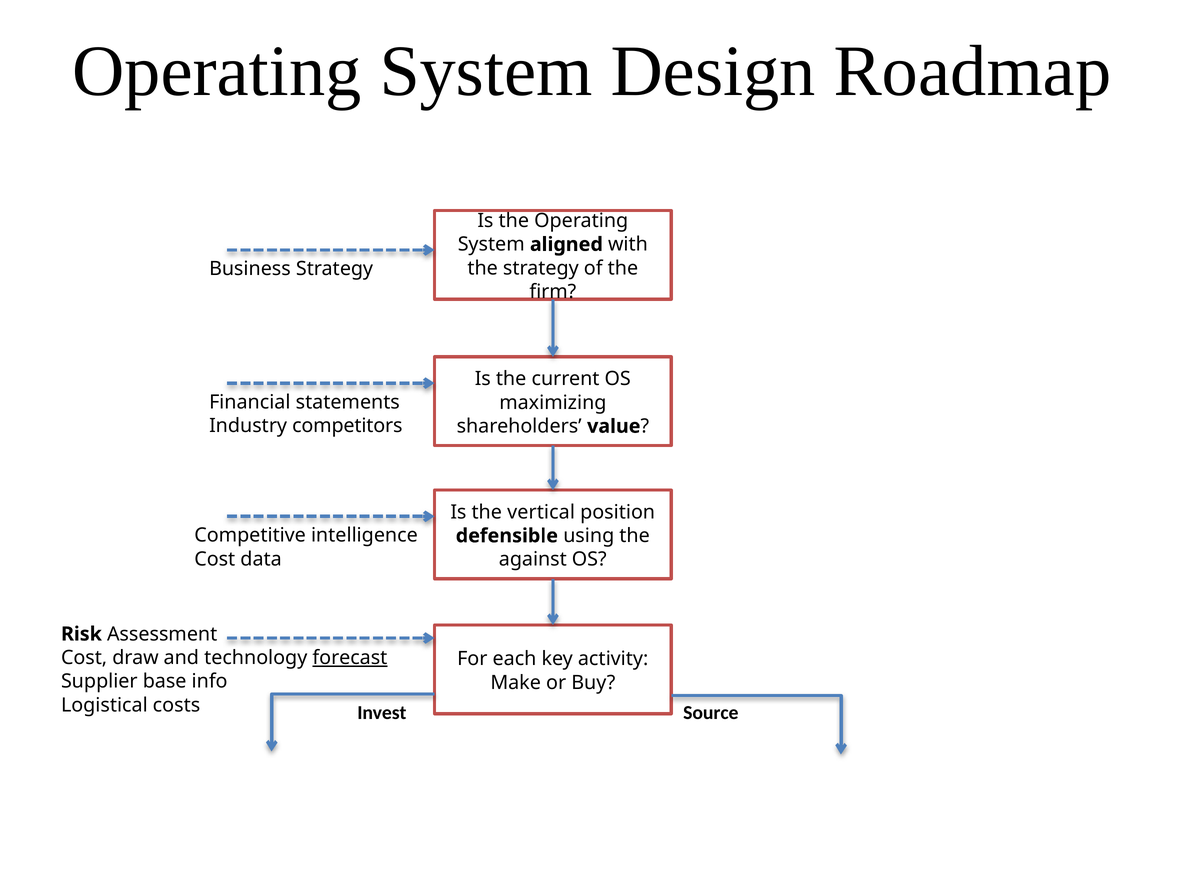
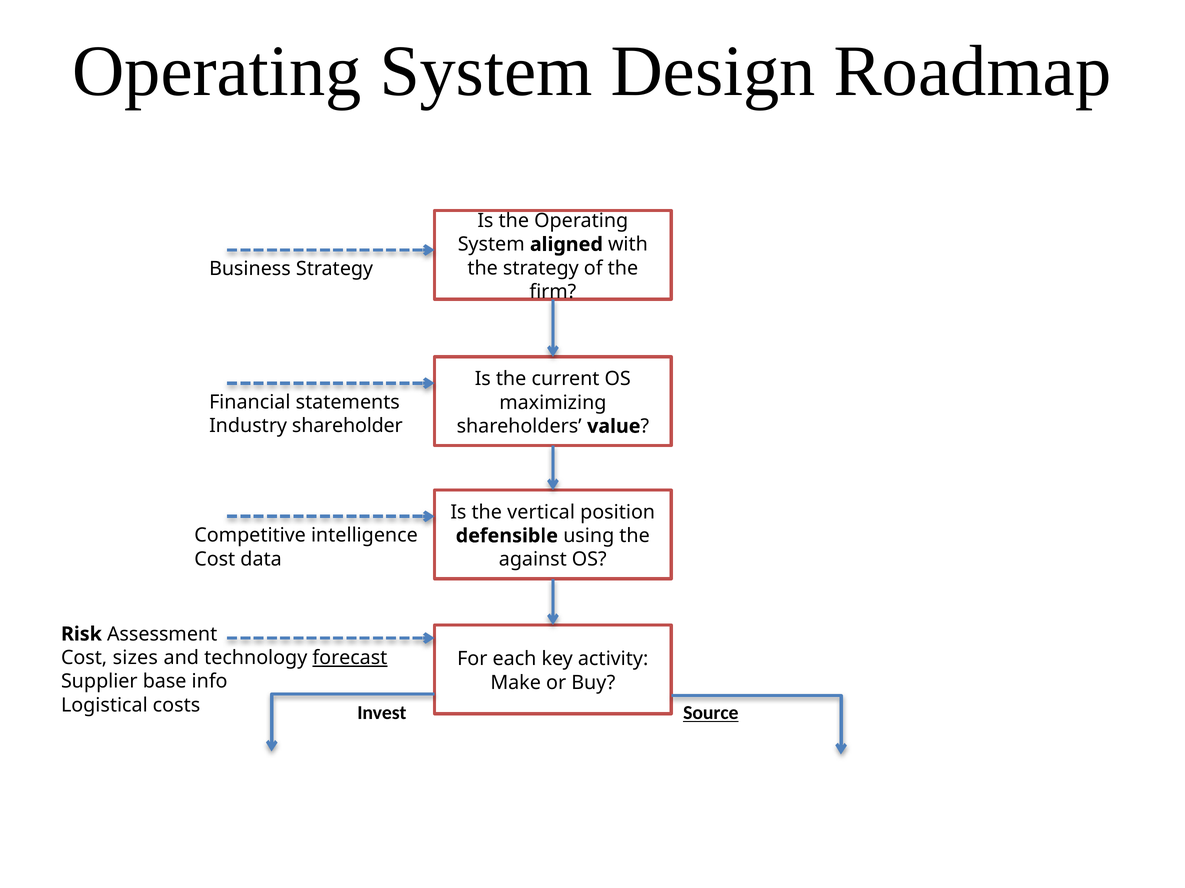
competitors: competitors -> shareholder
draw: draw -> sizes
Source underline: none -> present
